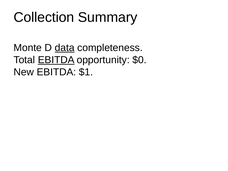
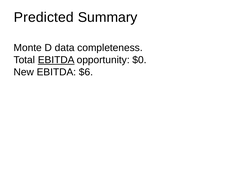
Collection: Collection -> Predicted
data underline: present -> none
$1: $1 -> $6
